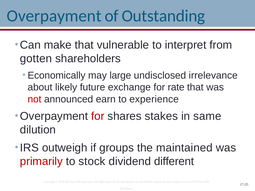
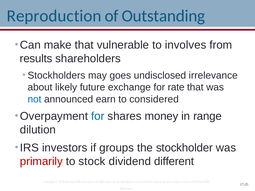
Overpayment at (54, 16): Overpayment -> Reproduction
interpret: interpret -> involves
gotten: gotten -> results
Economically: Economically -> Stockholders
large: large -> goes
not colour: red -> blue
experience: experience -> considered
for at (98, 116) colour: red -> blue
stakes: stakes -> money
same: same -> range
outweigh: outweigh -> investors
maintained: maintained -> stockholder
